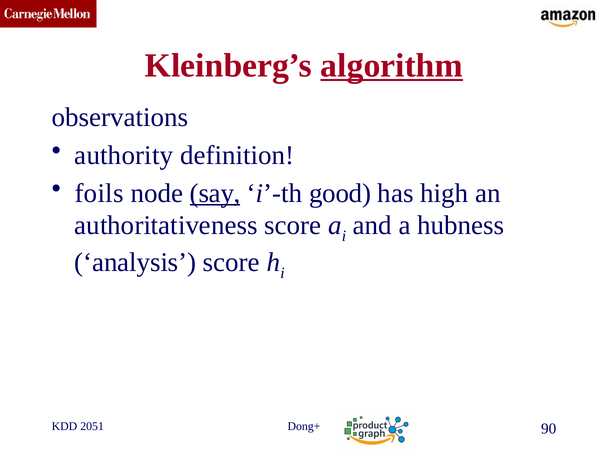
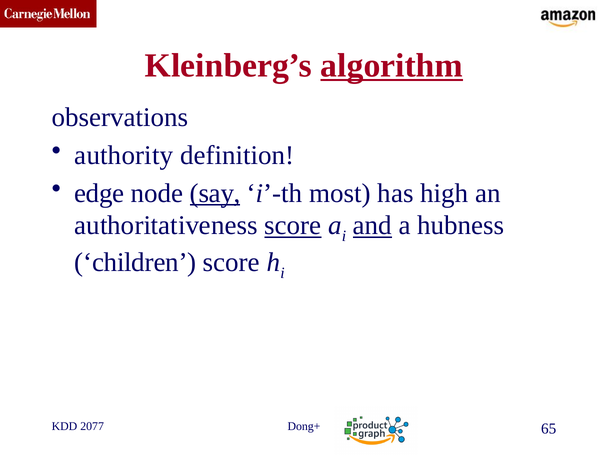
foils: foils -> edge
good: good -> most
score at (293, 226) underline: none -> present
and underline: none -> present
analysis: analysis -> children
2051: 2051 -> 2077
90: 90 -> 65
